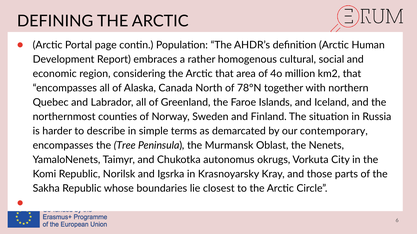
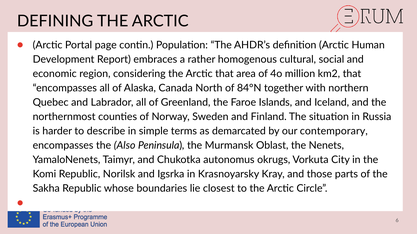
78°N: 78°N -> 84°N
Tree: Tree -> Also
